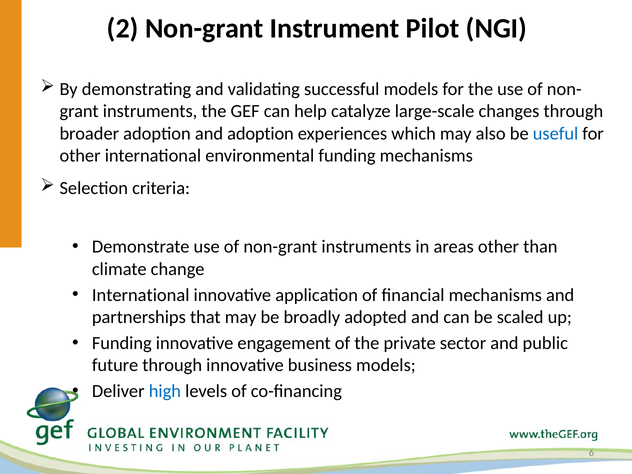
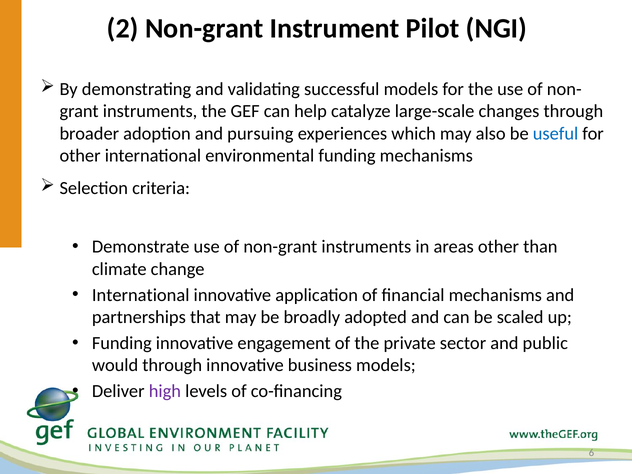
and adoption: adoption -> pursuing
future: future -> would
high colour: blue -> purple
